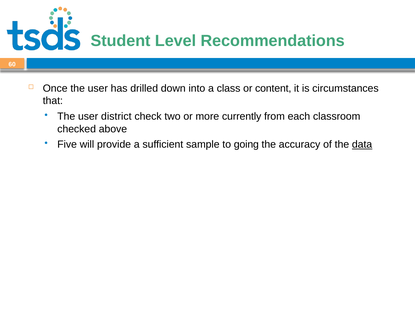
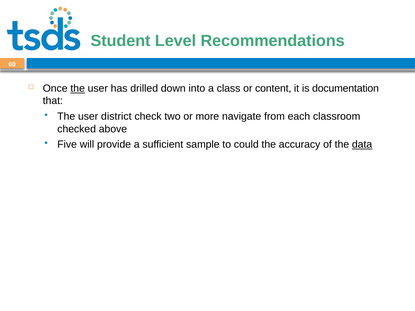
the at (78, 89) underline: none -> present
circumstances: circumstances -> documentation
currently: currently -> navigate
going: going -> could
